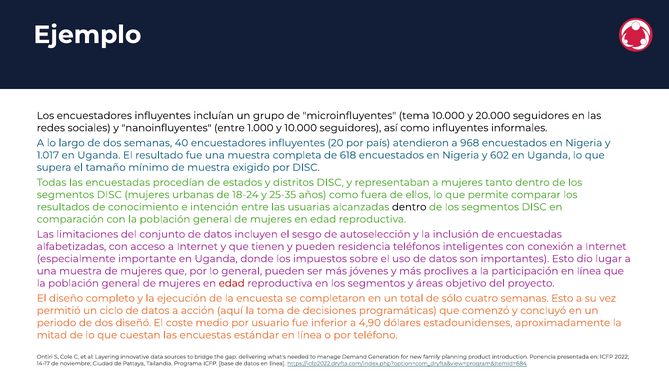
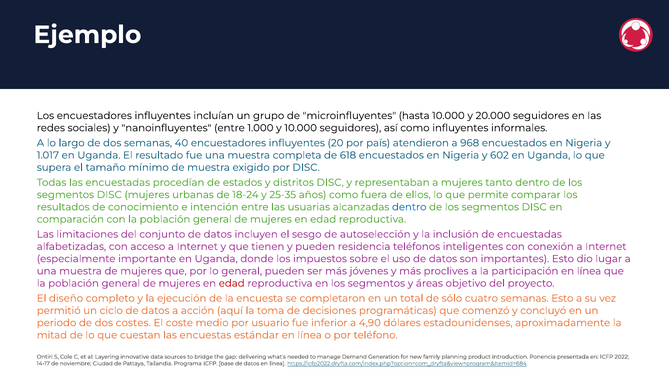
tema: tema -> hasta
dentro at (409, 207) colour: black -> blue
diseñó: diseñó -> costes
